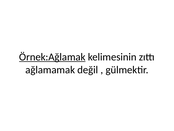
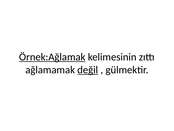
değil underline: none -> present
